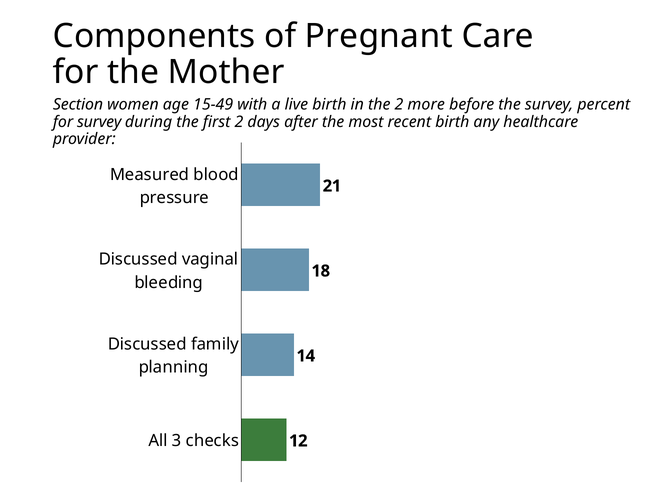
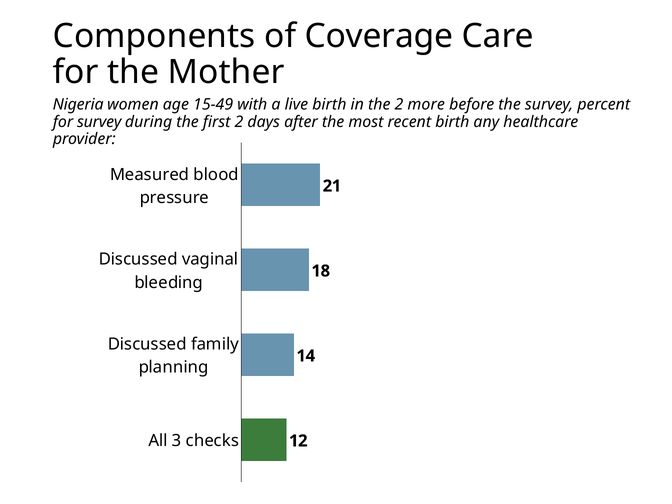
Pregnant: Pregnant -> Coverage
Section: Section -> Nigeria
